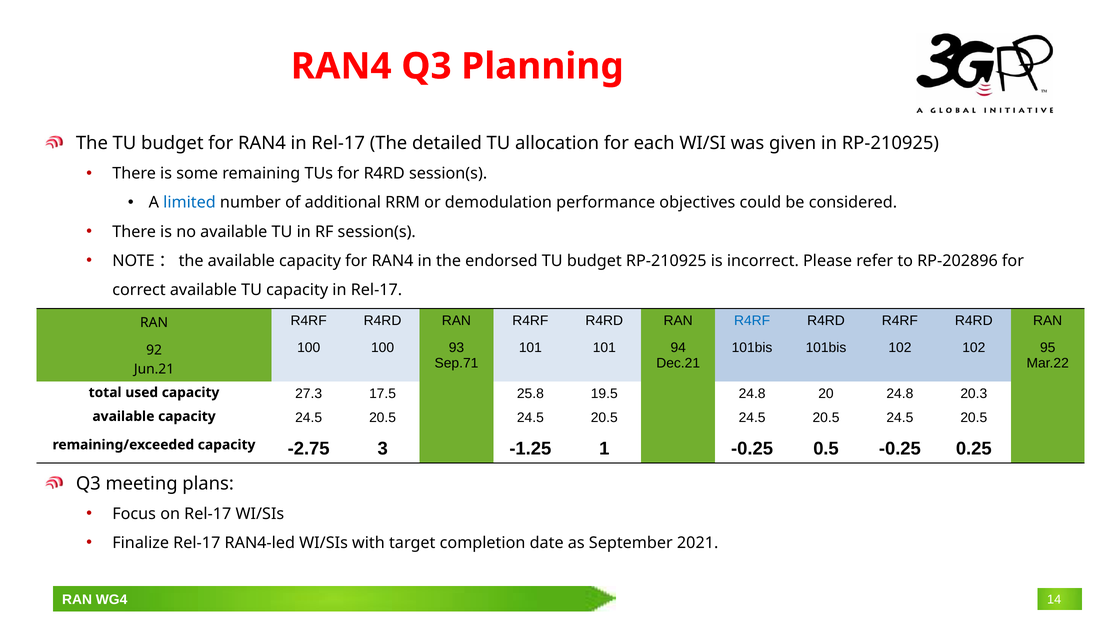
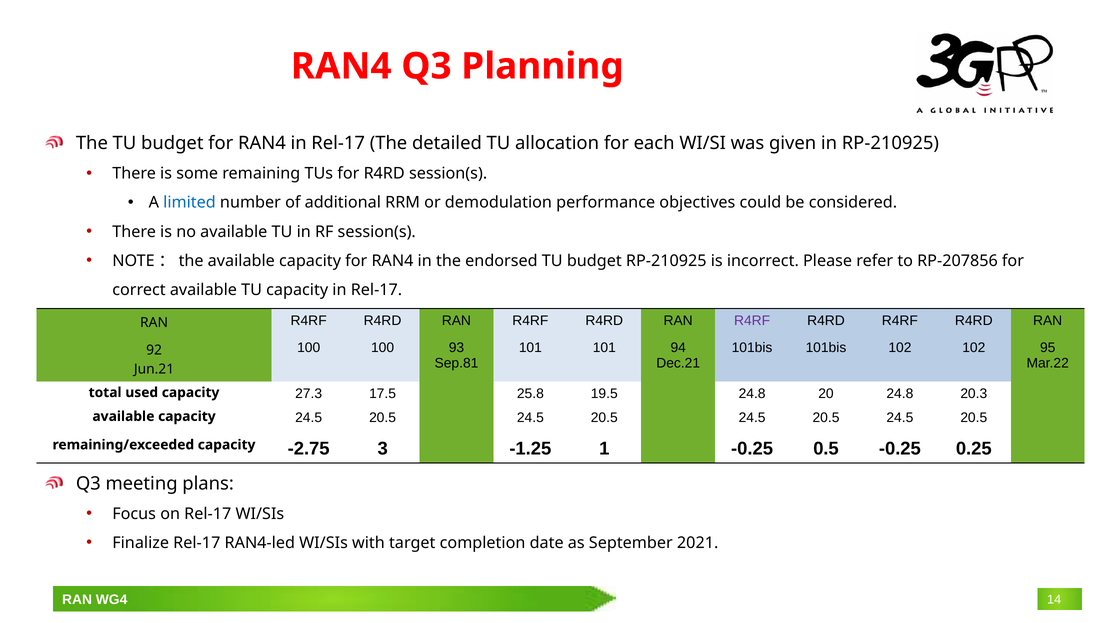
RP‑202896: RP‑202896 -> RP‑207856
R4RF at (752, 321) colour: blue -> purple
Sep.71: Sep.71 -> Sep.81
